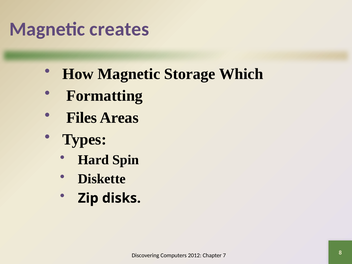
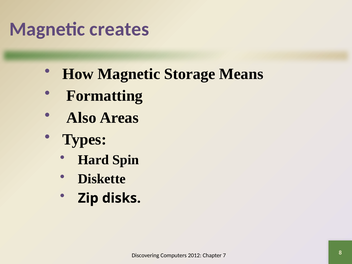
Which: Which -> Means
Files: Files -> Also
